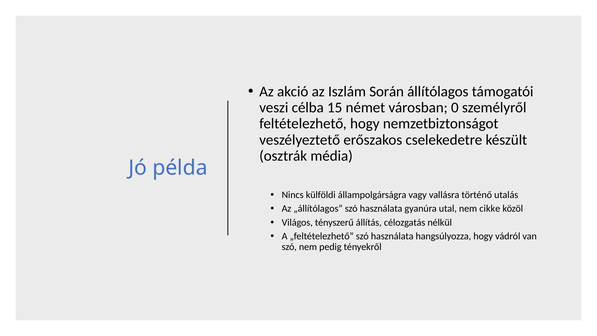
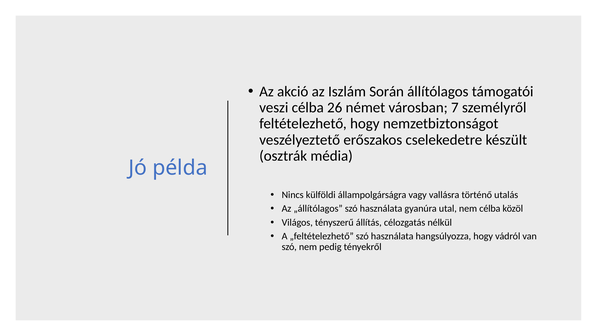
15: 15 -> 26
0: 0 -> 7
nem cikke: cikke -> célba
